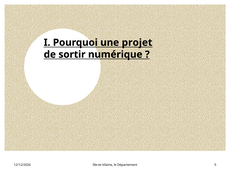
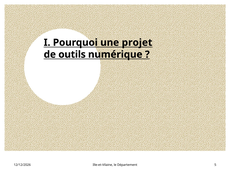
sortir: sortir -> outils
